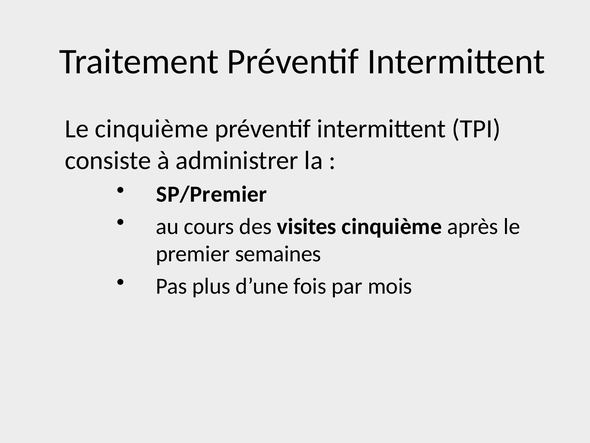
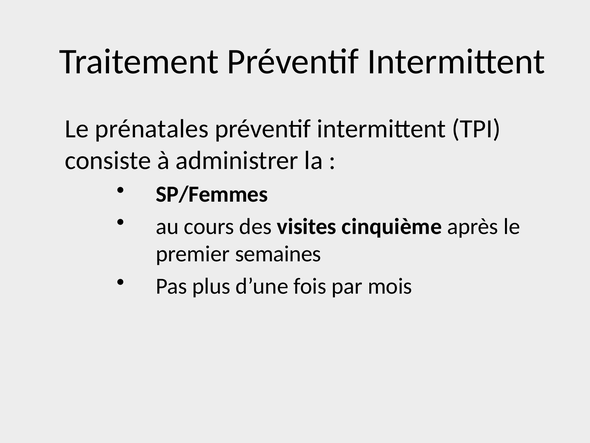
Le cinquième: cinquième -> prénatales
SP/Premier: SP/Premier -> SP/Femmes
